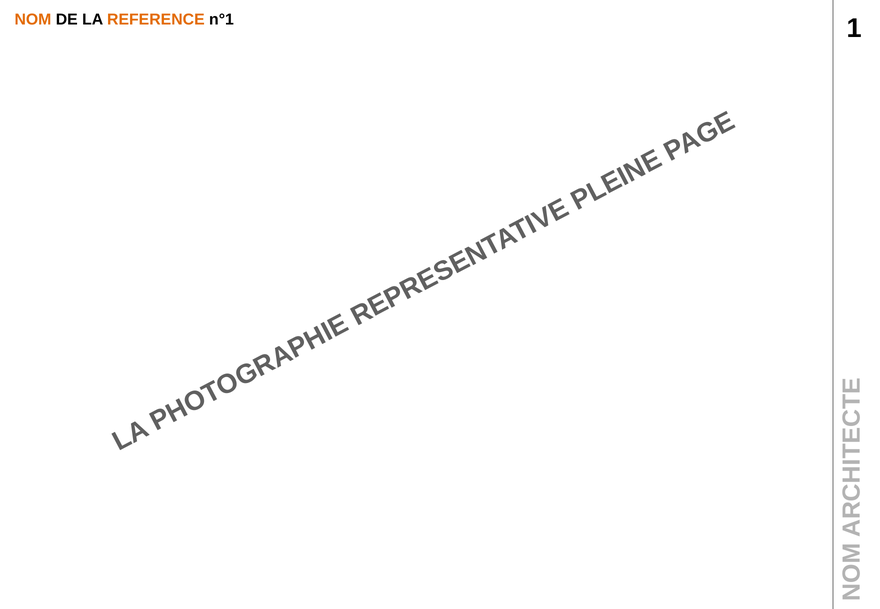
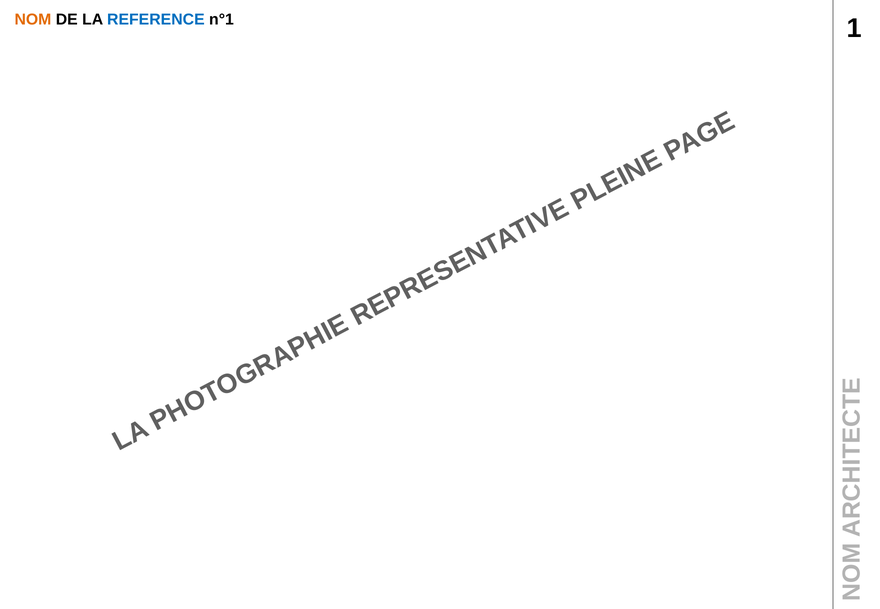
REFERENCE colour: orange -> blue
